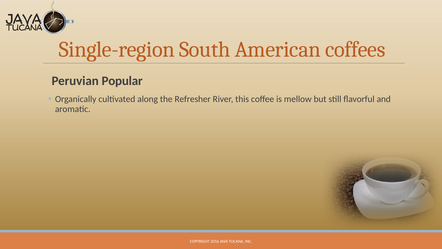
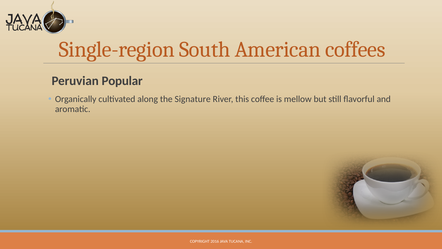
Refresher: Refresher -> Signature
